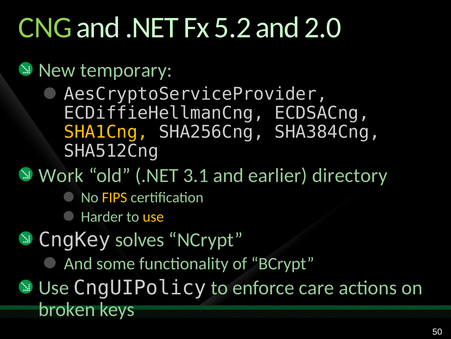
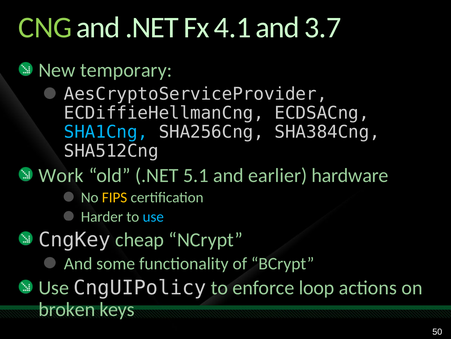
5.2: 5.2 -> 4.1
2.0: 2.0 -> 3.7
SHA1Cng colour: yellow -> light blue
3.1: 3.1 -> 5.1
directory: directory -> hardware
use at (153, 216) colour: yellow -> light blue
solves: solves -> cheap
care: care -> loop
